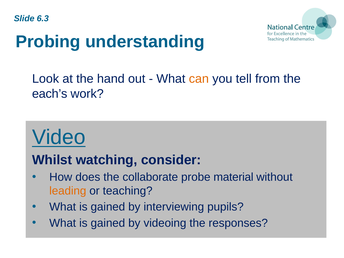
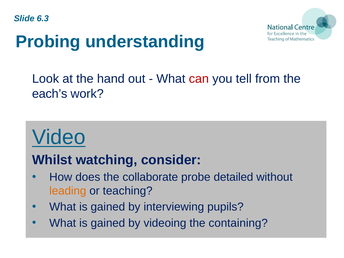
can colour: orange -> red
material: material -> detailed
responses: responses -> containing
